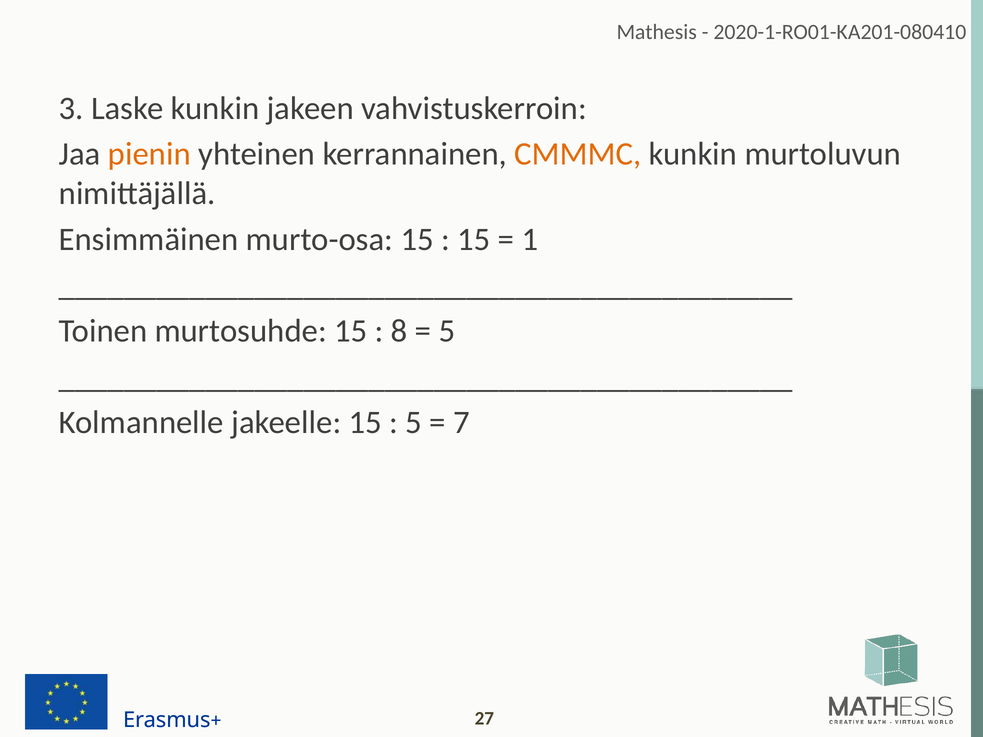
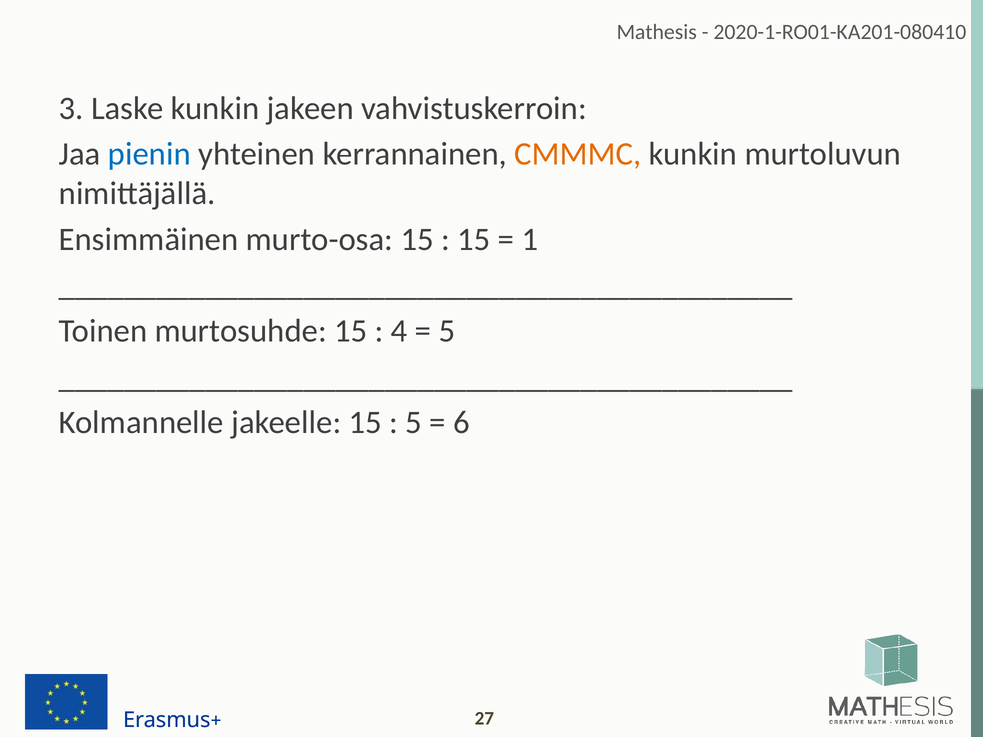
pienin colour: orange -> blue
8: 8 -> 4
7: 7 -> 6
